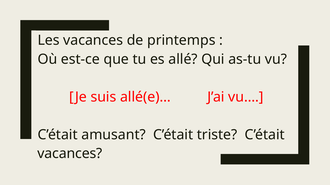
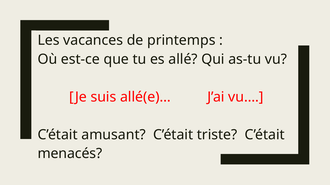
vacances at (70, 154): vacances -> menacés
